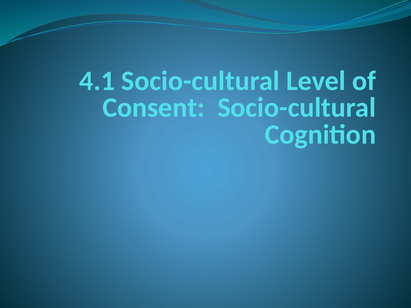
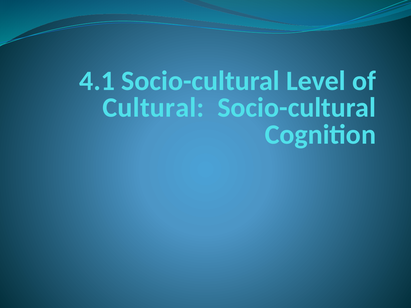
Consent: Consent -> Cultural
